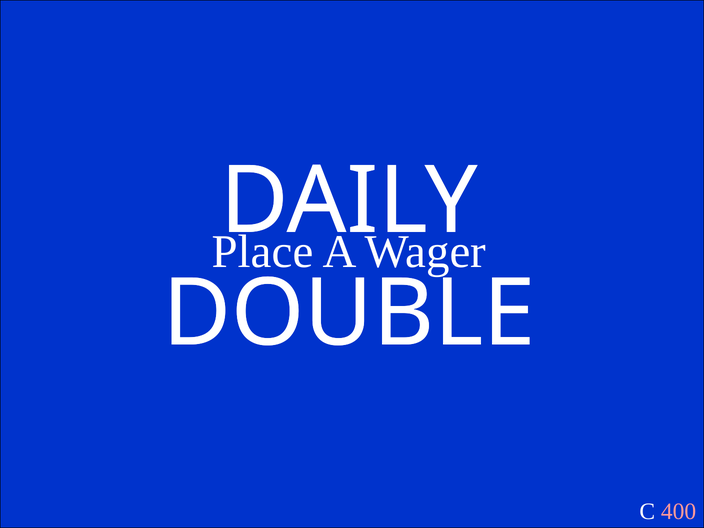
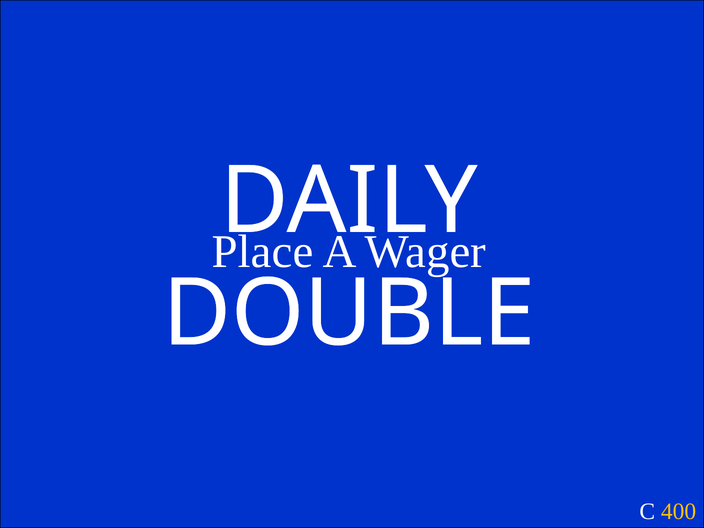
400 colour: pink -> yellow
